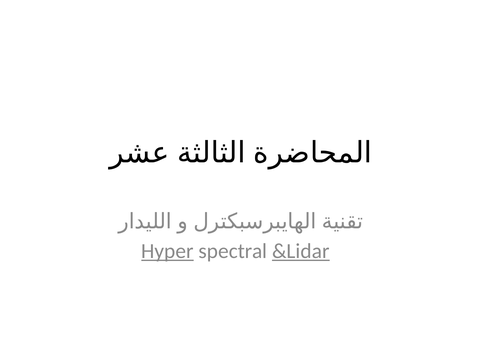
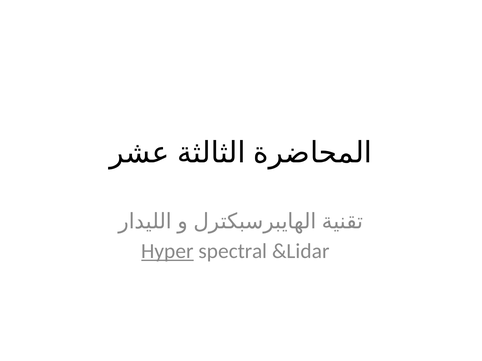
&Lidar underline: present -> none
